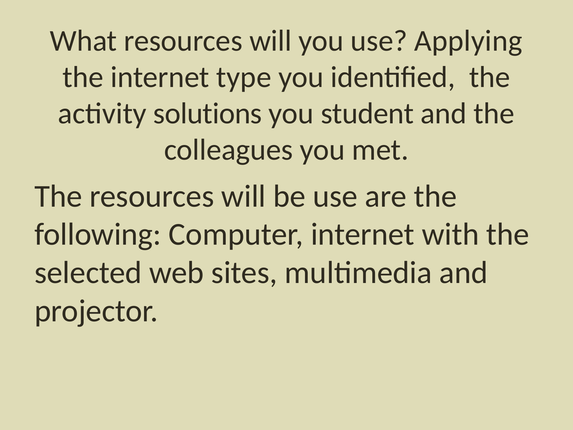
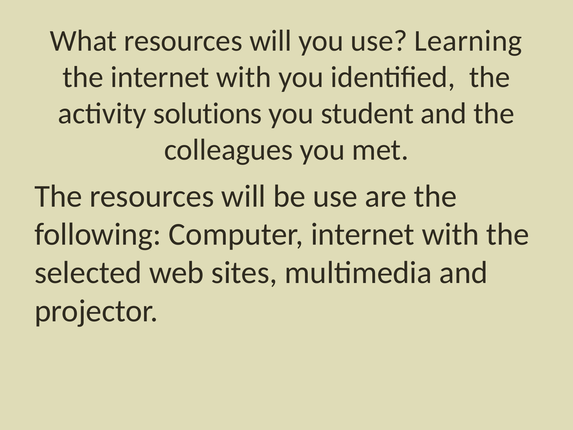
Applying: Applying -> Learning
the internet type: type -> with
